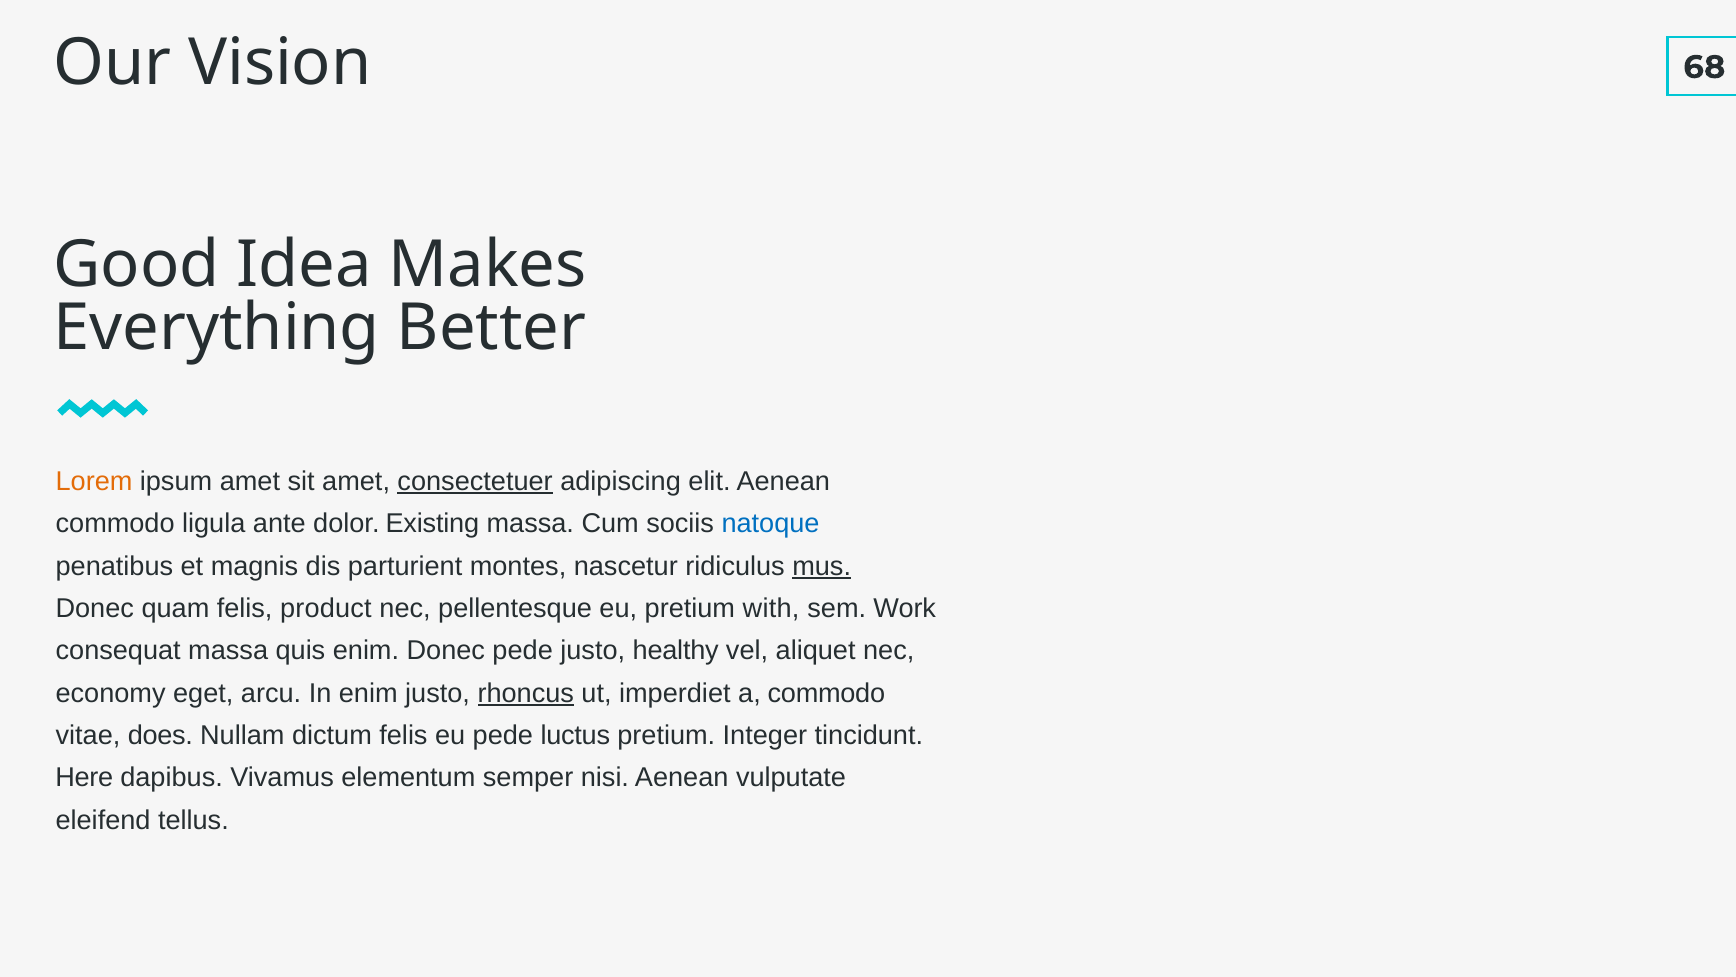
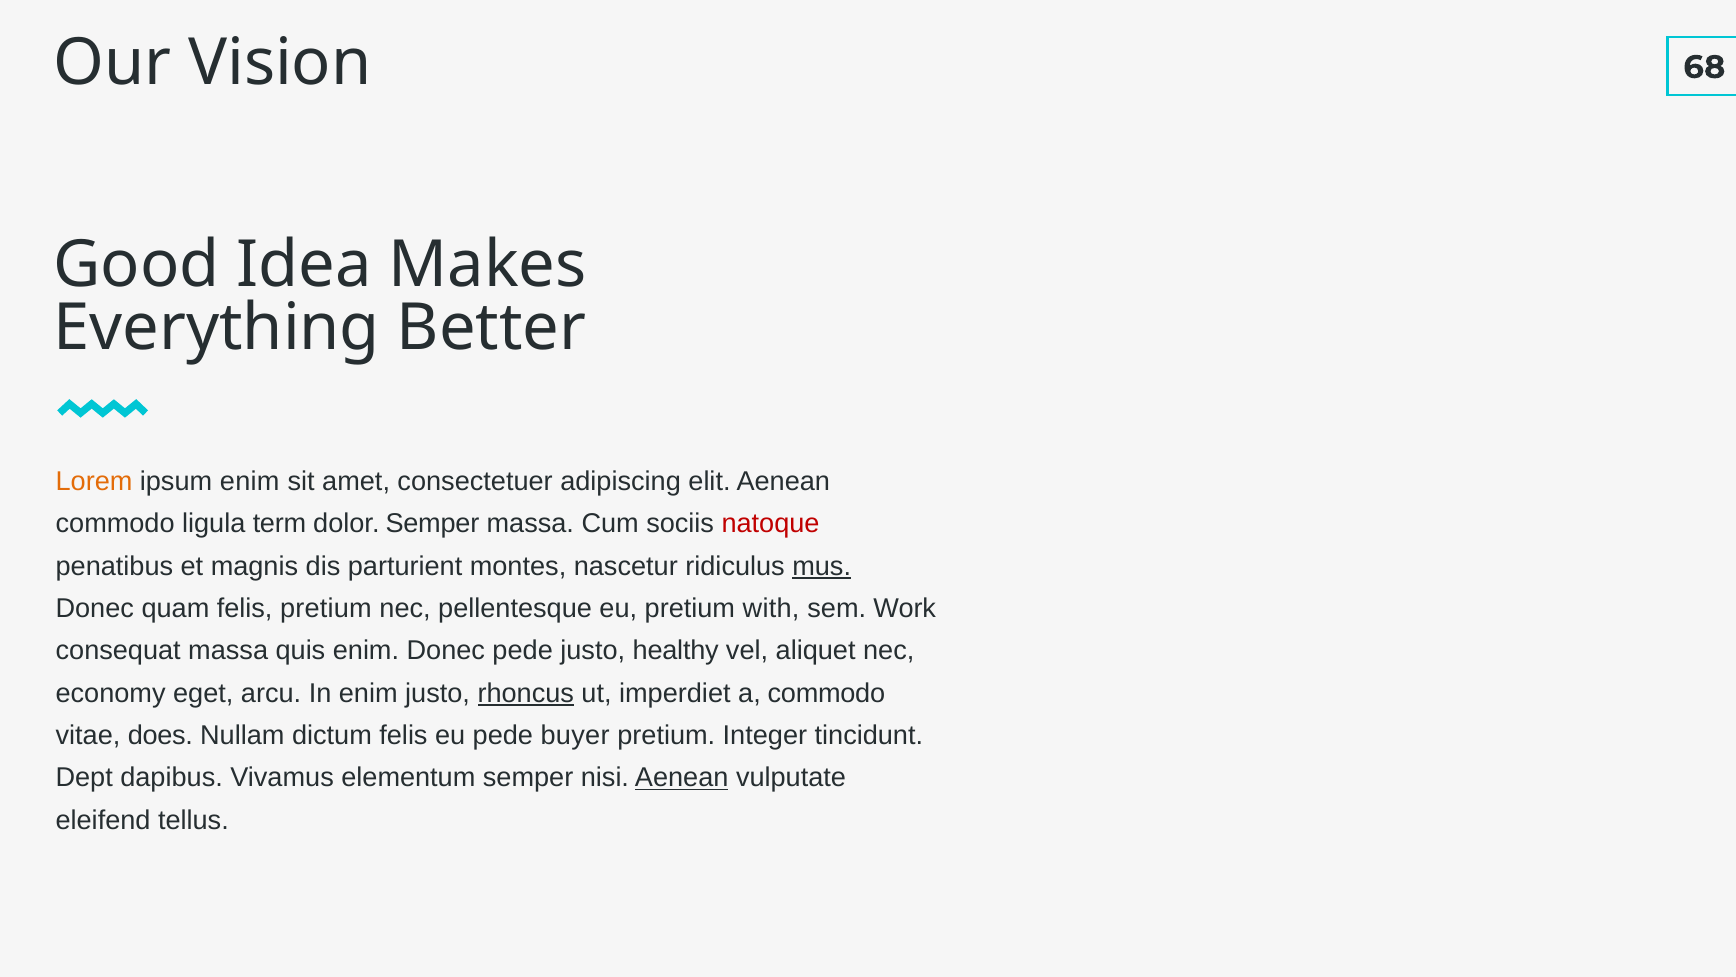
ipsum amet: amet -> enim
consectetuer underline: present -> none
ante: ante -> term
dolor Existing: Existing -> Semper
natoque colour: blue -> red
felis product: product -> pretium
luctus: luctus -> buyer
Here: Here -> Dept
Aenean at (682, 777) underline: none -> present
